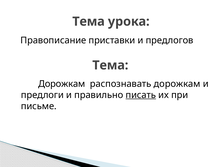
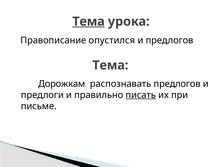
Тема at (89, 21) underline: none -> present
приставки: приставки -> опустился
распознавать дорожкам: дорожкам -> предлогов
